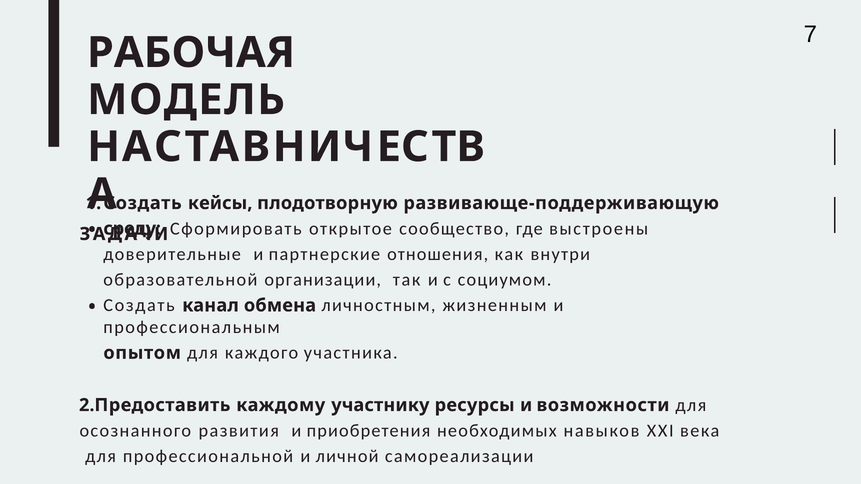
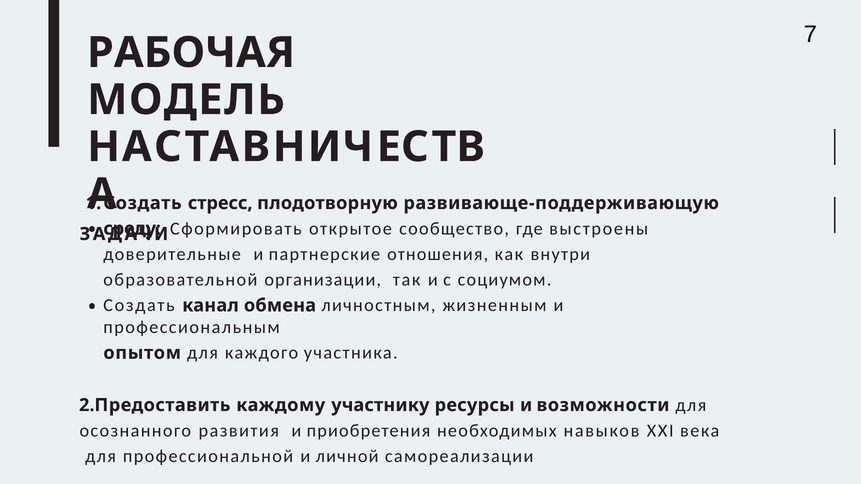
кейсы: кейсы -> стресс
